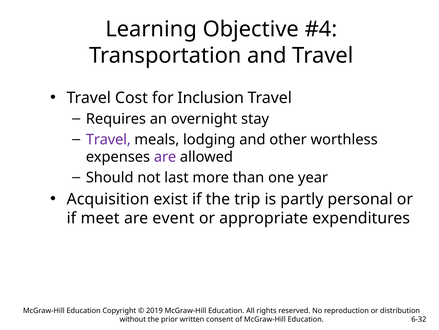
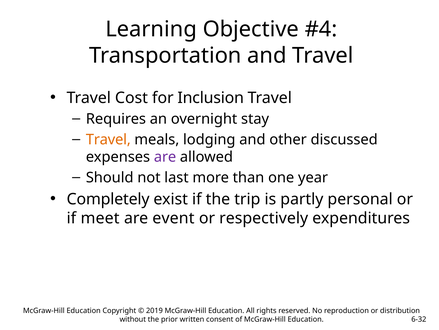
Travel at (108, 139) colour: purple -> orange
worthless: worthless -> discussed
Acquisition: Acquisition -> Completely
appropriate: appropriate -> respectively
